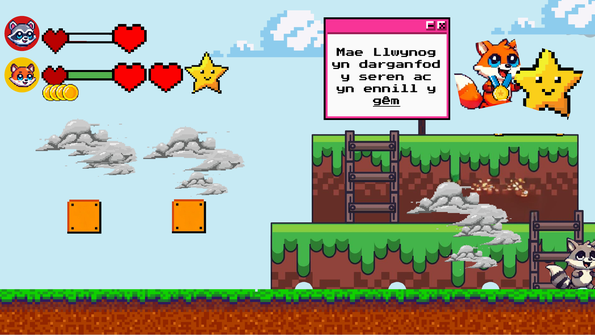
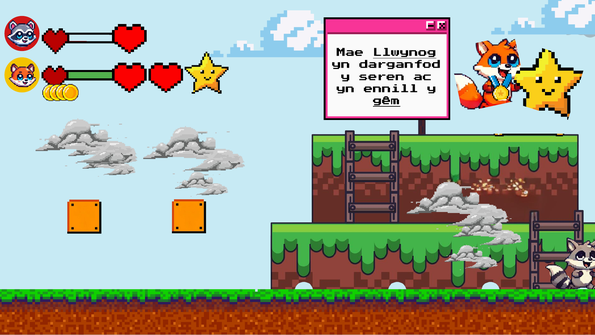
Llwynog underline: none -> present
